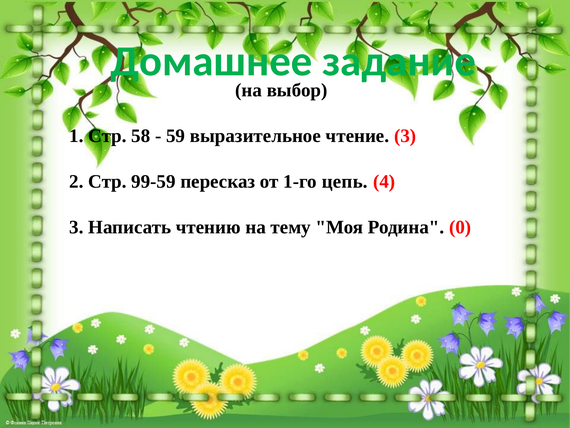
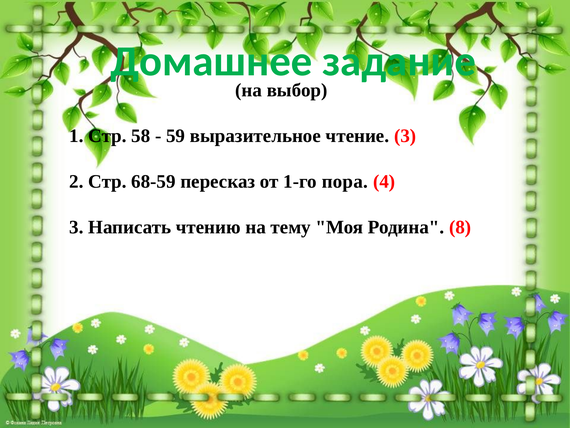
99-59: 99-59 -> 68-59
цепь: цепь -> пора
0: 0 -> 8
